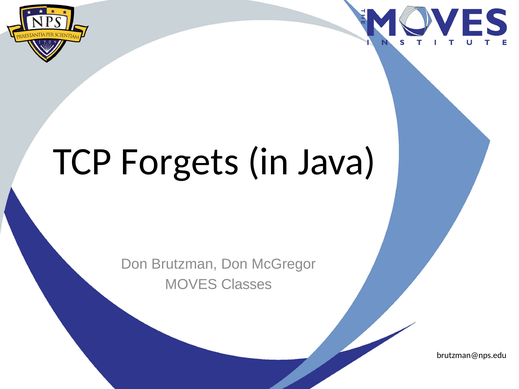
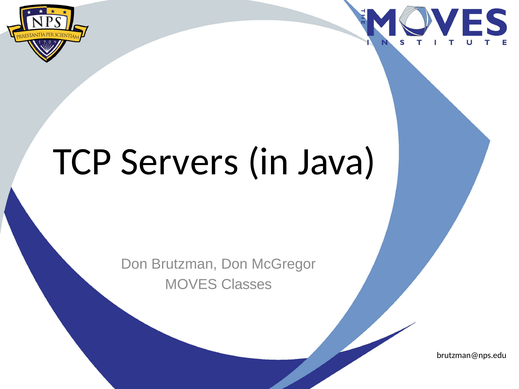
Forgets: Forgets -> Servers
